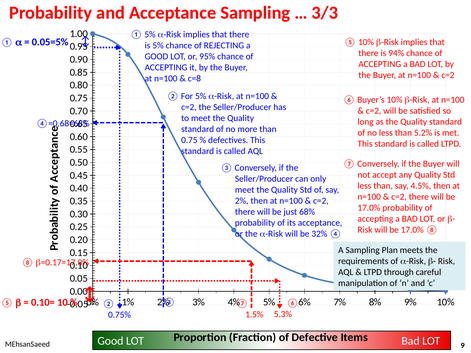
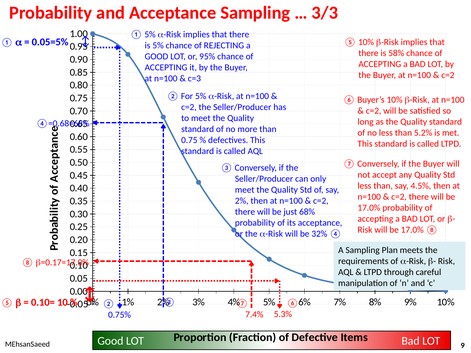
94%: 94% -> 58%
c=8: c=8 -> c=3
1.5%: 1.5% -> 7.4%
